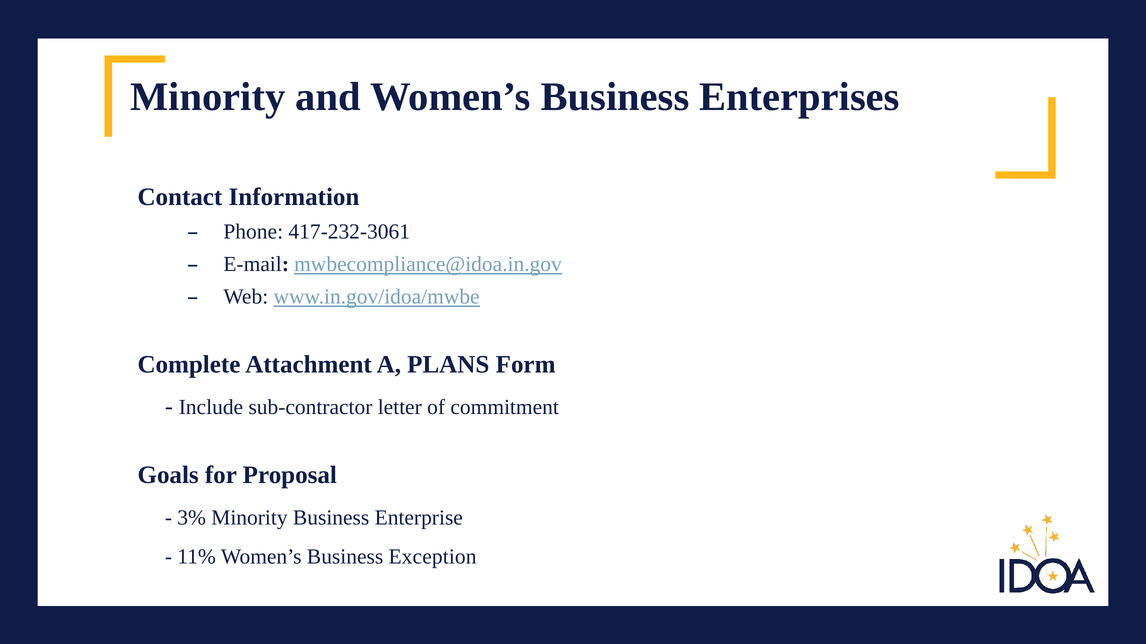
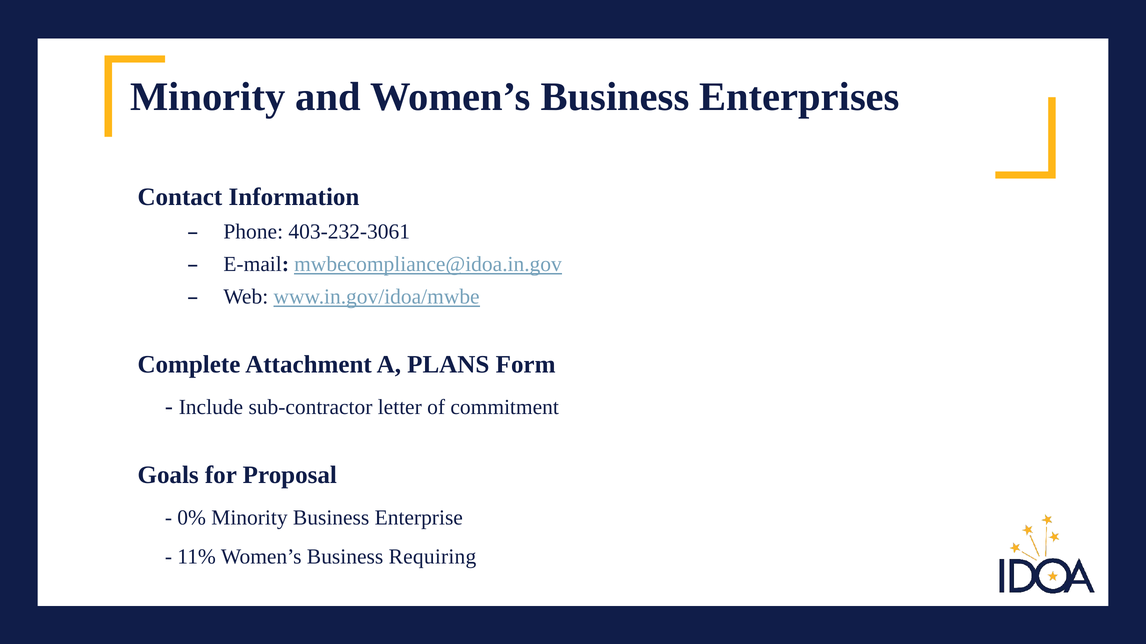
417-232-3061: 417-232-3061 -> 403-232-3061
3%: 3% -> 0%
Exception: Exception -> Requiring
